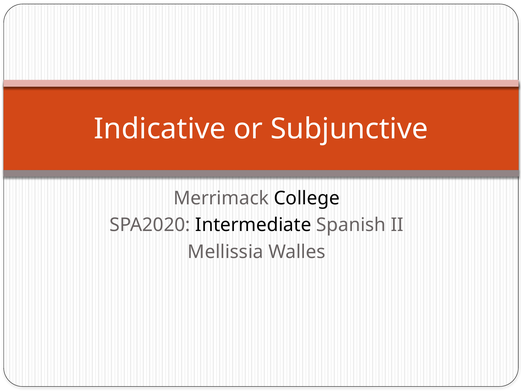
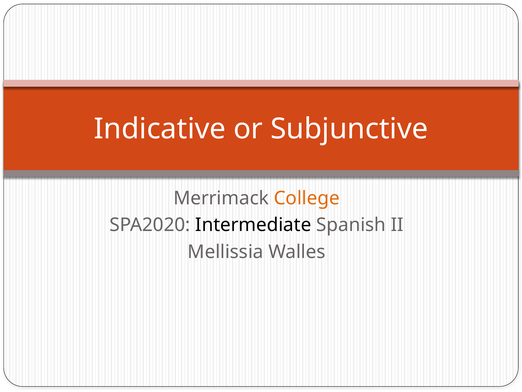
College colour: black -> orange
